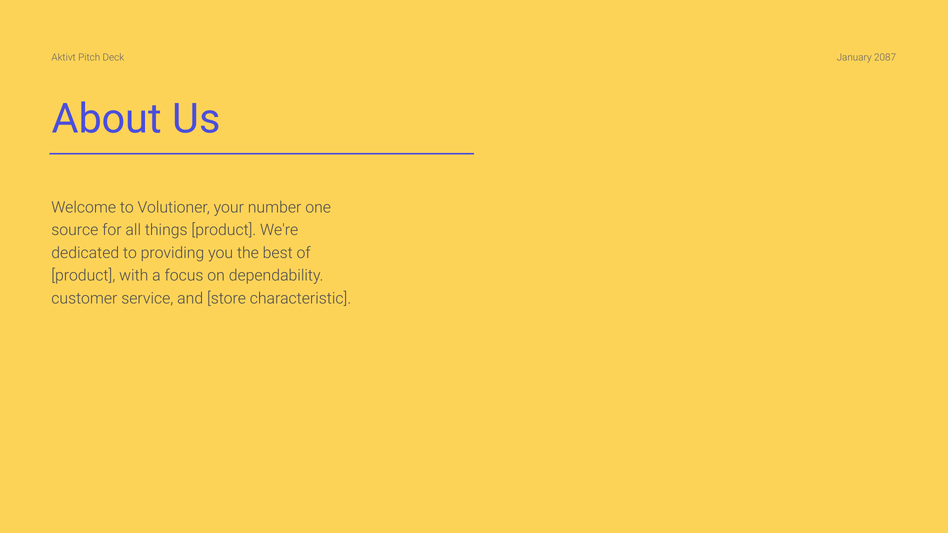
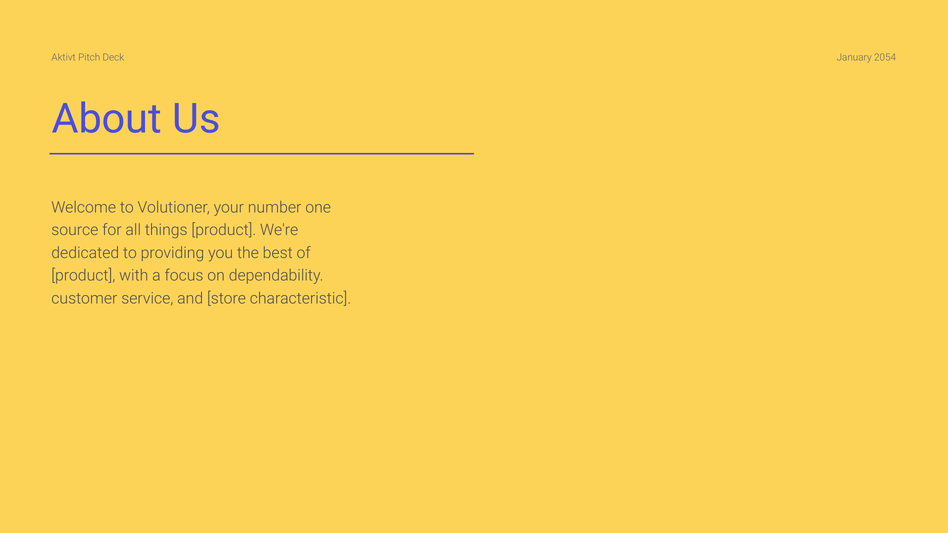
2087: 2087 -> 2054
